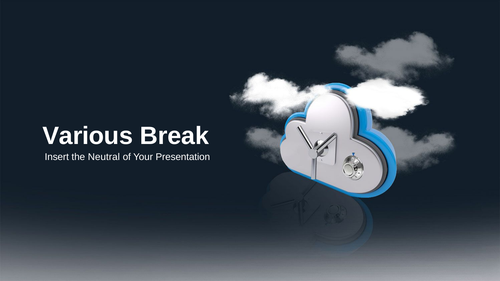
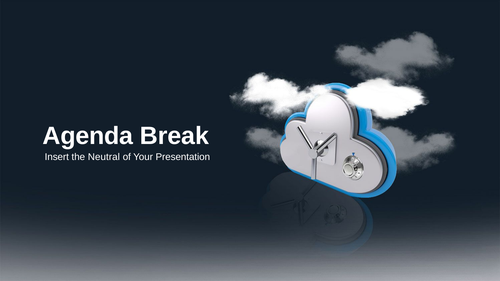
Various: Various -> Agenda
